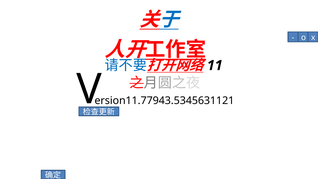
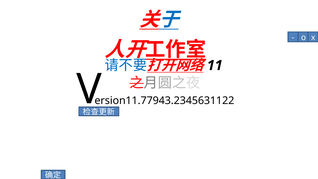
ersion11.77943.5345631121: ersion11.77943.5345631121 -> ersion11.77943.2345631122
